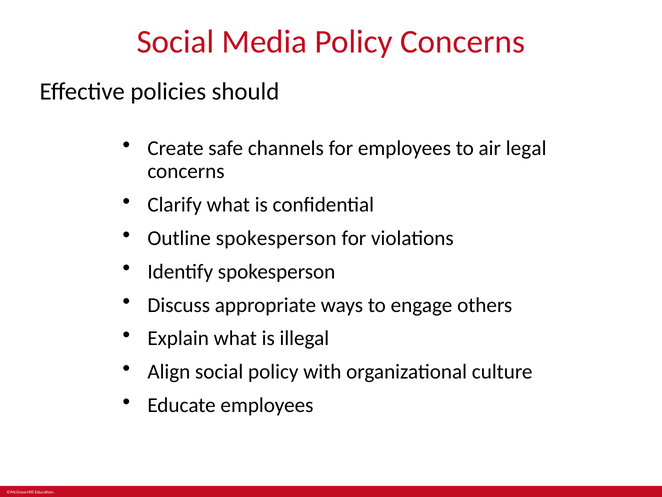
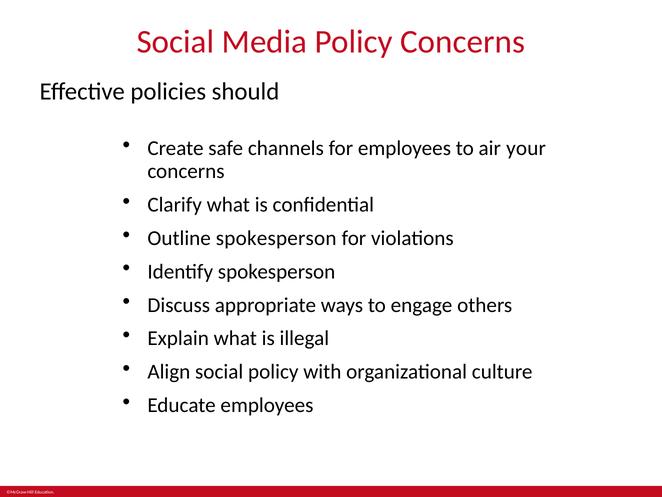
legal: legal -> your
